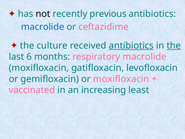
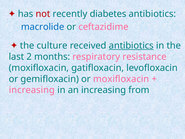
not colour: black -> red
previous: previous -> diabetes
the at (174, 46) underline: present -> none
6: 6 -> 2
respiratory macrolide: macrolide -> resistance
vaccinated at (32, 90): vaccinated -> increasing
least: least -> from
